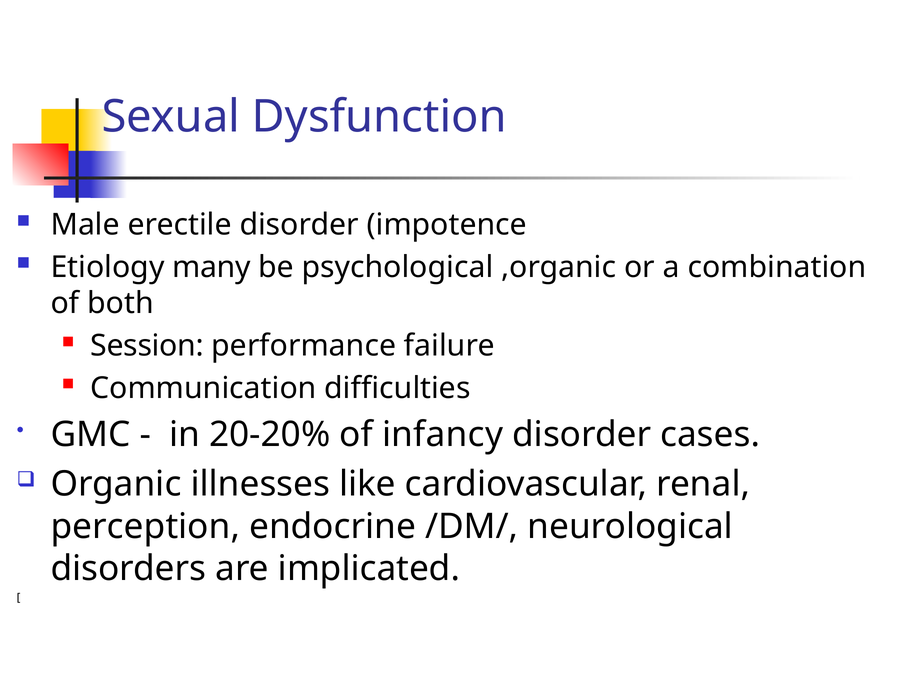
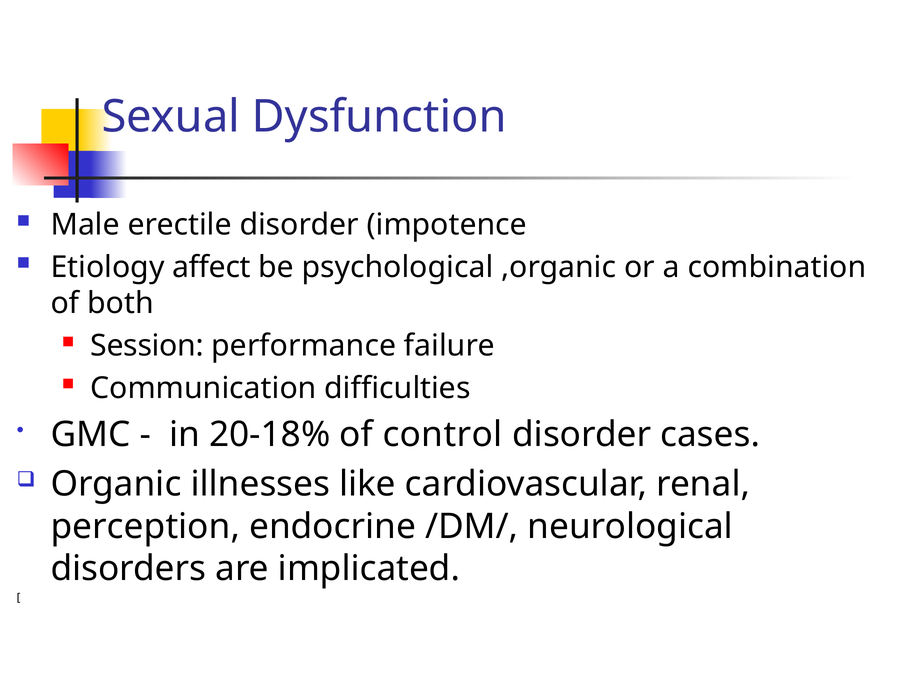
many: many -> affect
20-20%: 20-20% -> 20-18%
infancy: infancy -> control
